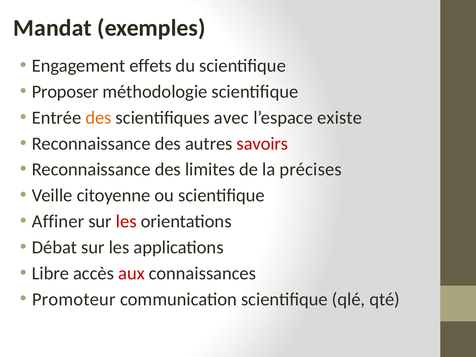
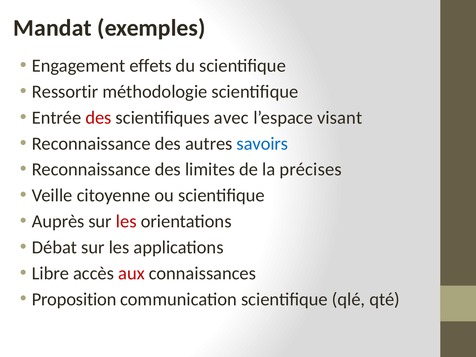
Proposer: Proposer -> Ressortir
des at (98, 118) colour: orange -> red
existe: existe -> visant
savoirs colour: red -> blue
Affiner: Affiner -> Auprès
Promoteur: Promoteur -> Proposition
